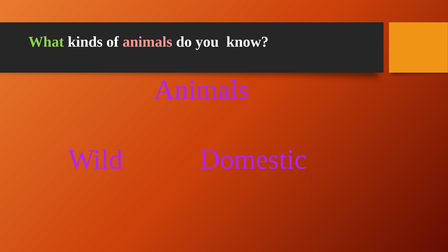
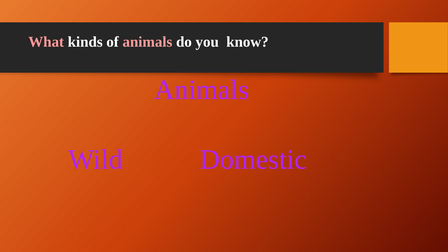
What colour: light green -> pink
